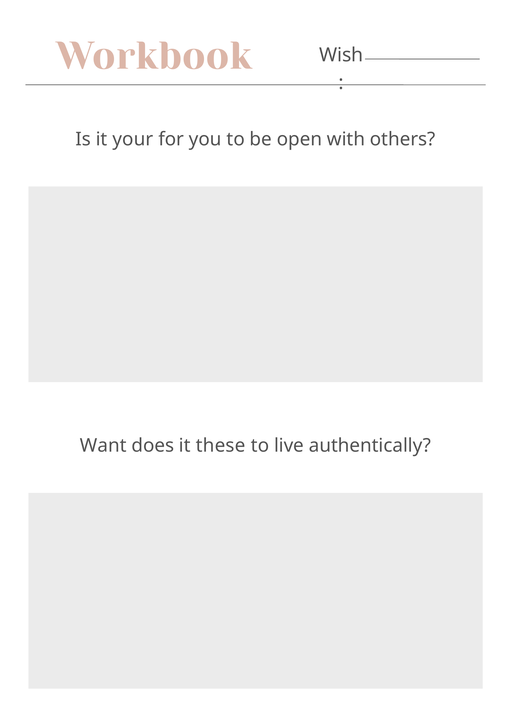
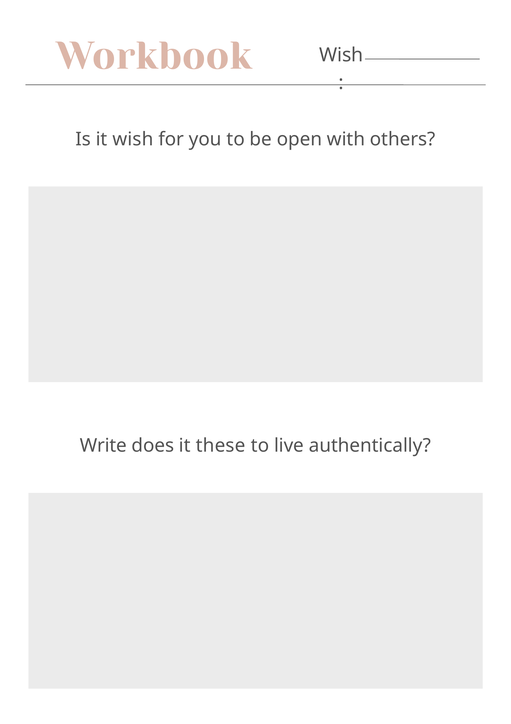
it your: your -> wish
Want: Want -> Write
